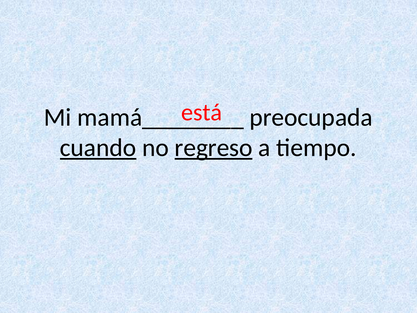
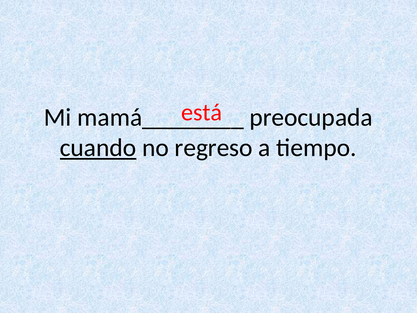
regreso underline: present -> none
